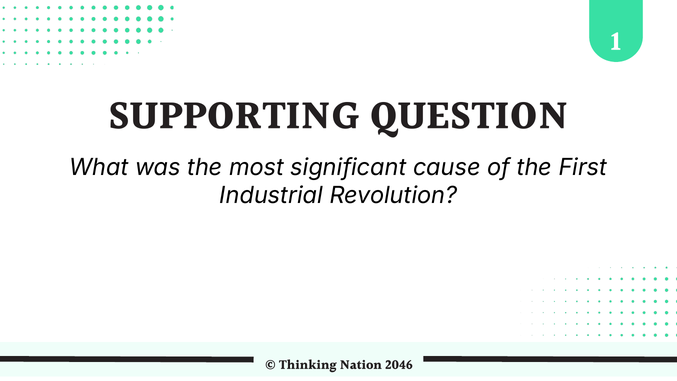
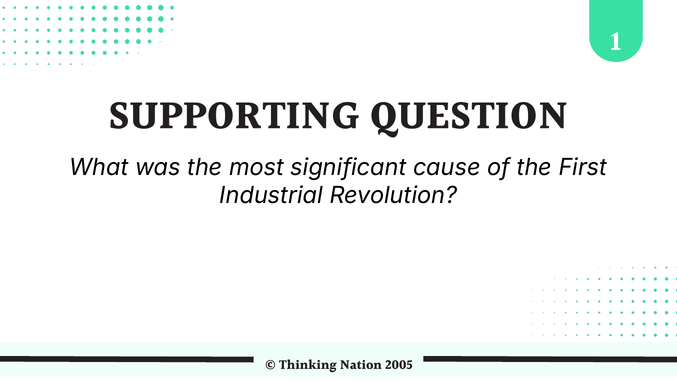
2046: 2046 -> 2005
